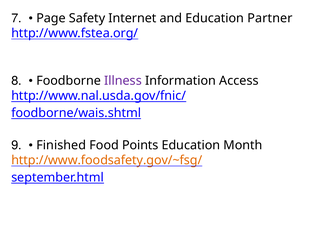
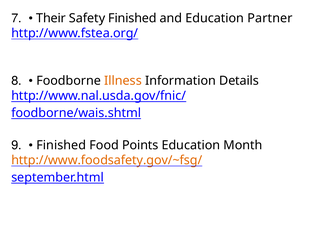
Page: Page -> Their
Safety Internet: Internet -> Finished
Illness colour: purple -> orange
Access: Access -> Details
